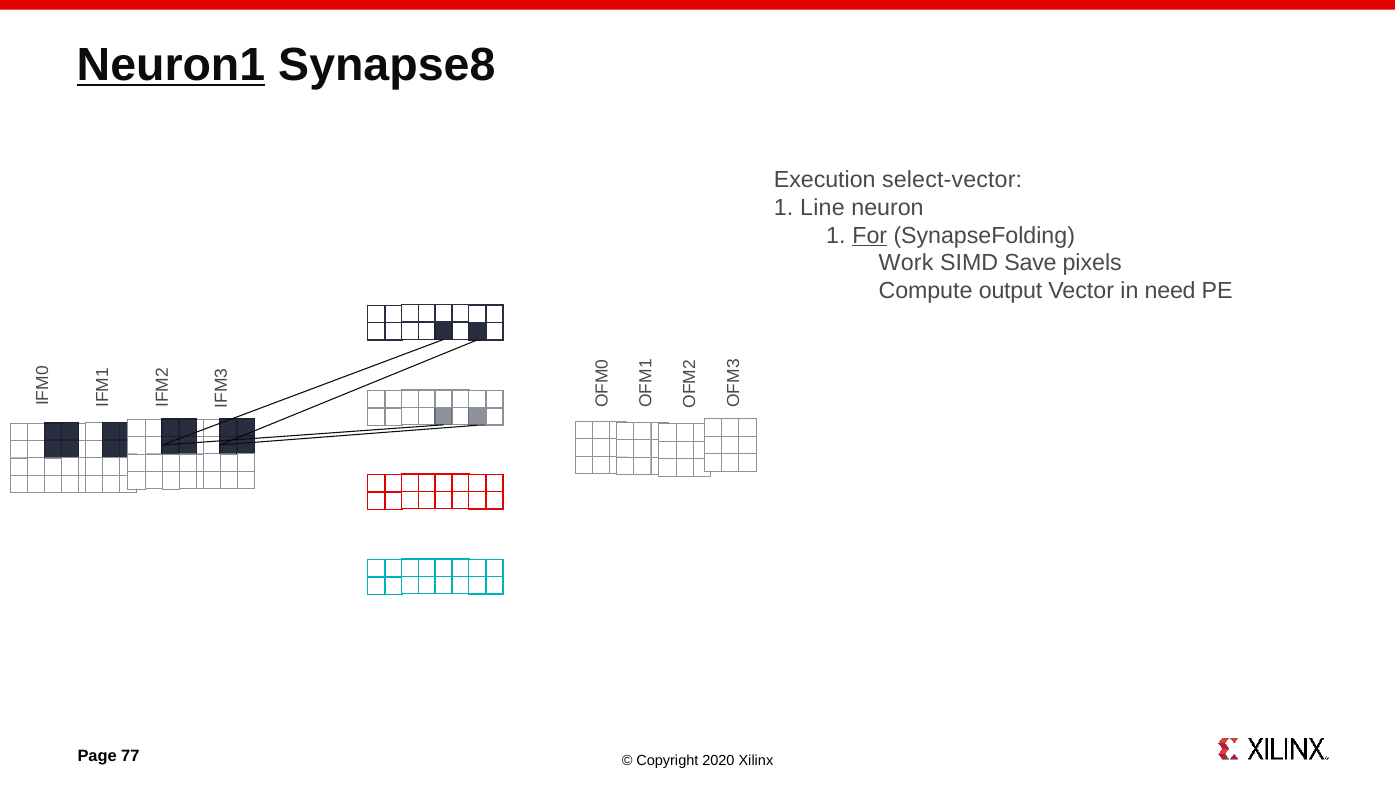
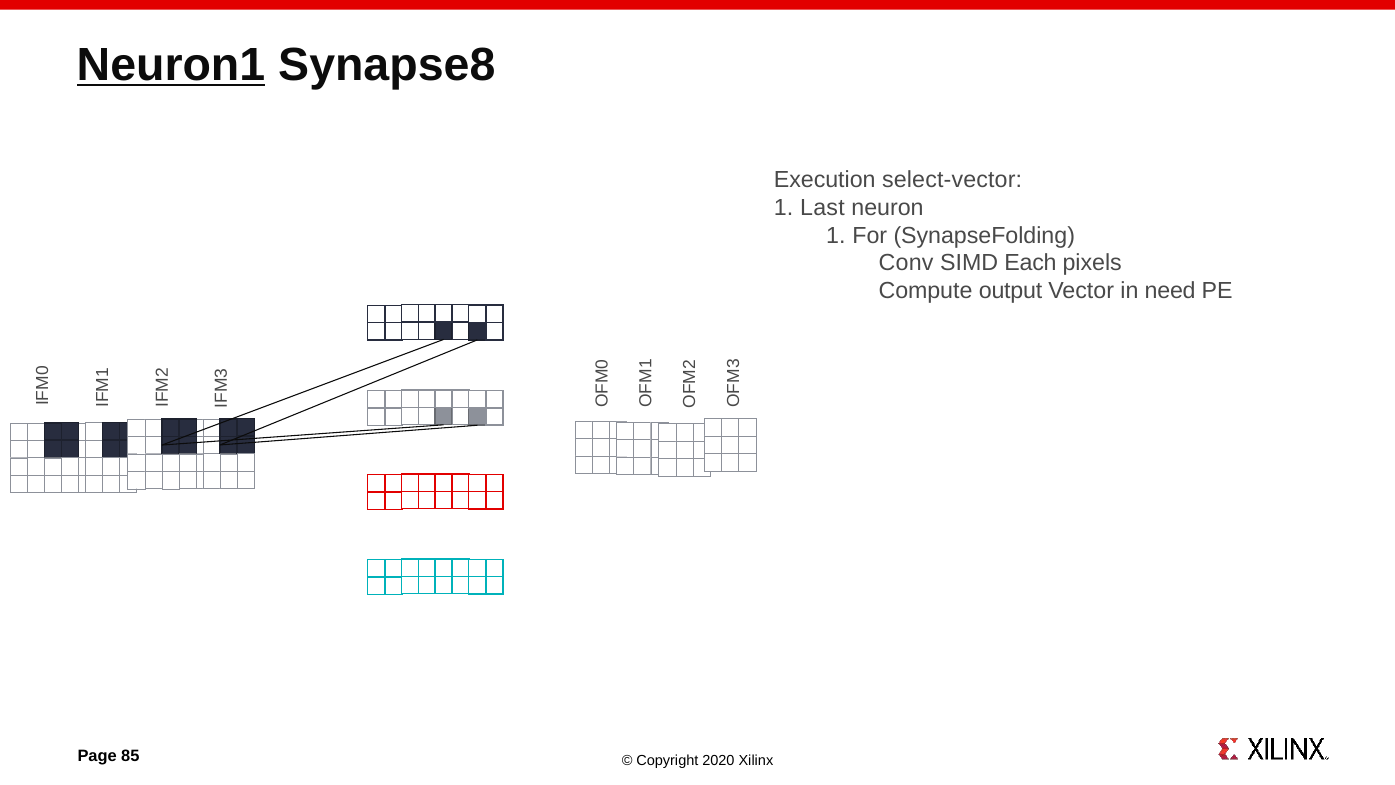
Line: Line -> Last
For underline: present -> none
Work: Work -> Conv
Save: Save -> Each
77: 77 -> 85
